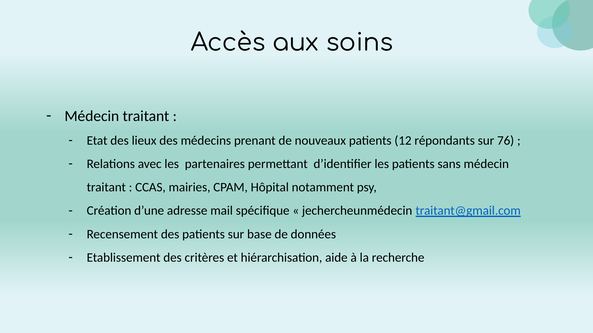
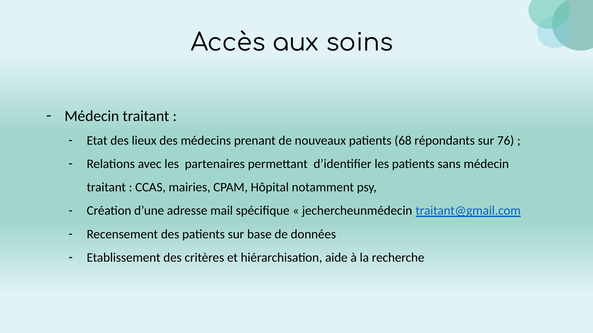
12: 12 -> 68
